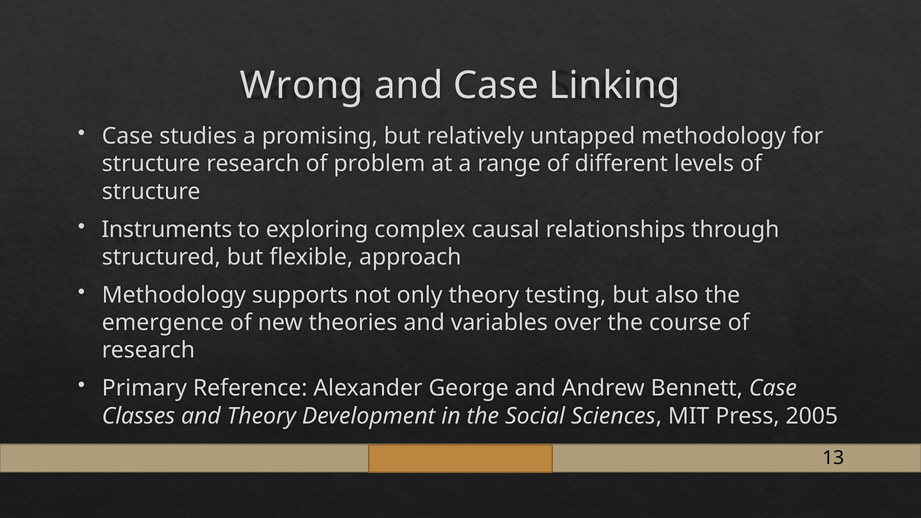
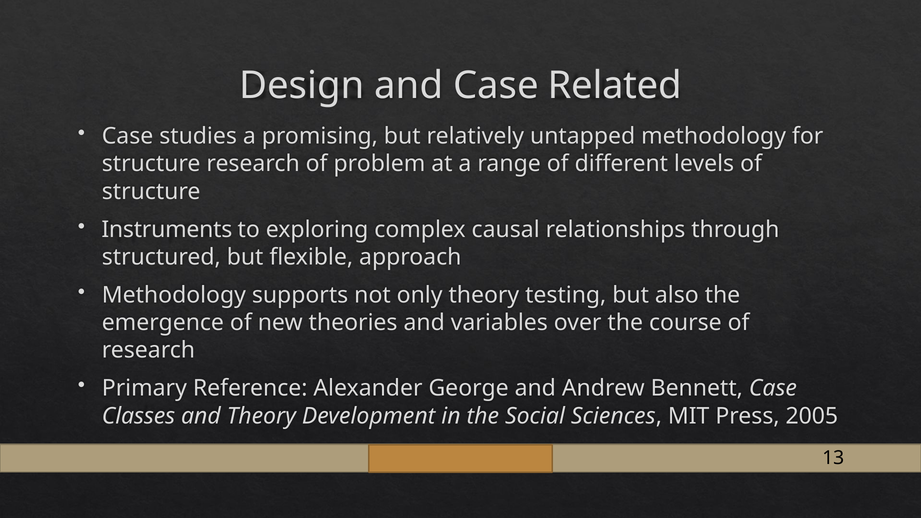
Wrong: Wrong -> Design
Linking: Linking -> Related
